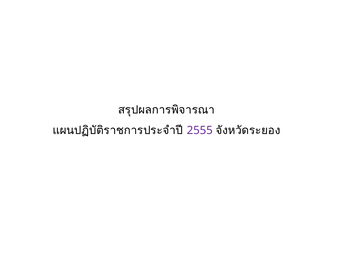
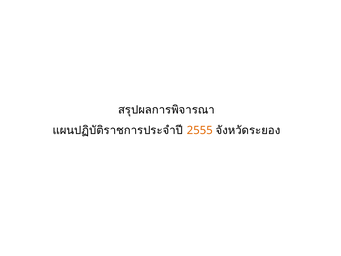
2555 colour: purple -> orange
